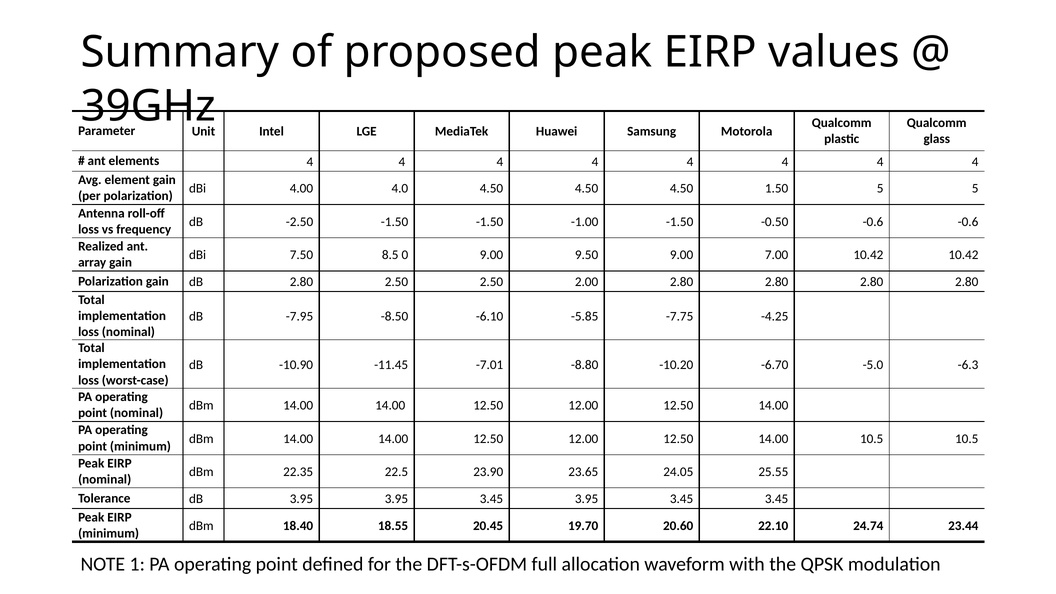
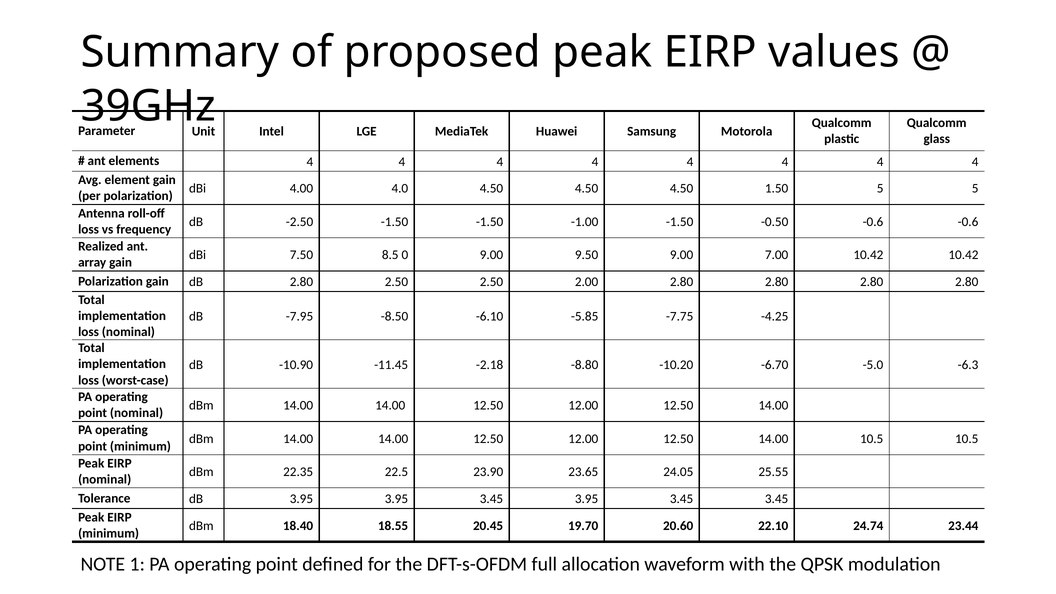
-7.01: -7.01 -> -2.18
